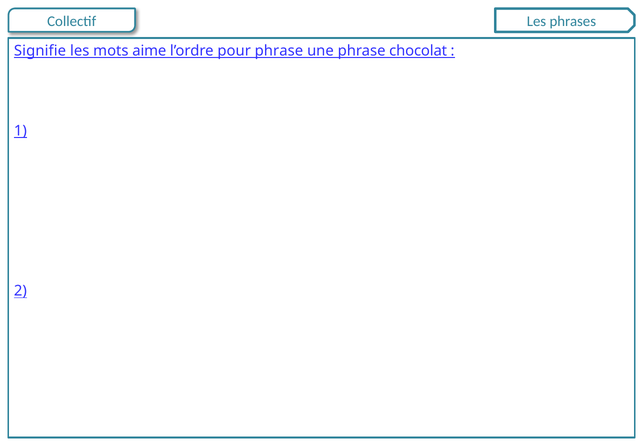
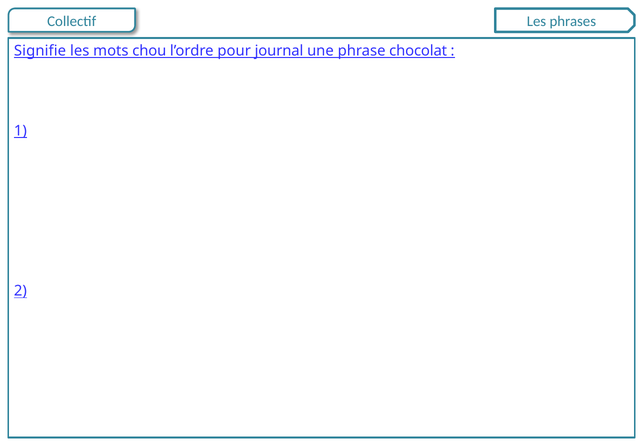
aime: aime -> chou
pour phrase: phrase -> journal
